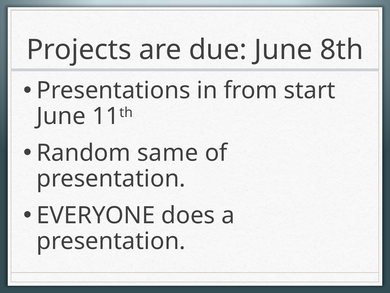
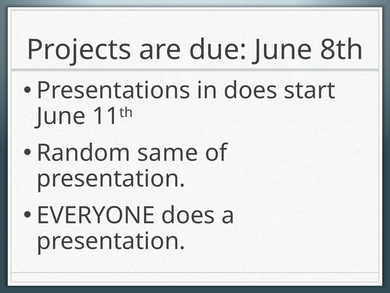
in from: from -> does
